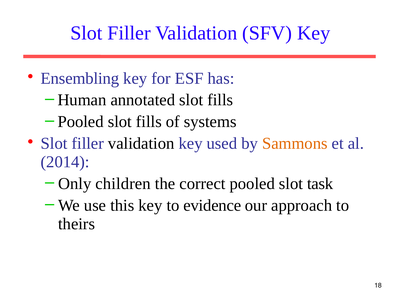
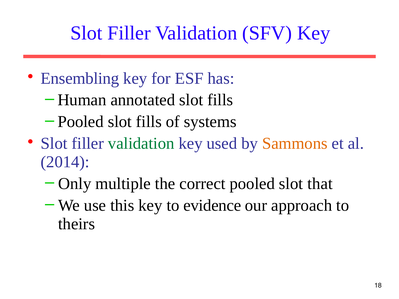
validation at (141, 144) colour: black -> green
children: children -> multiple
task: task -> that
